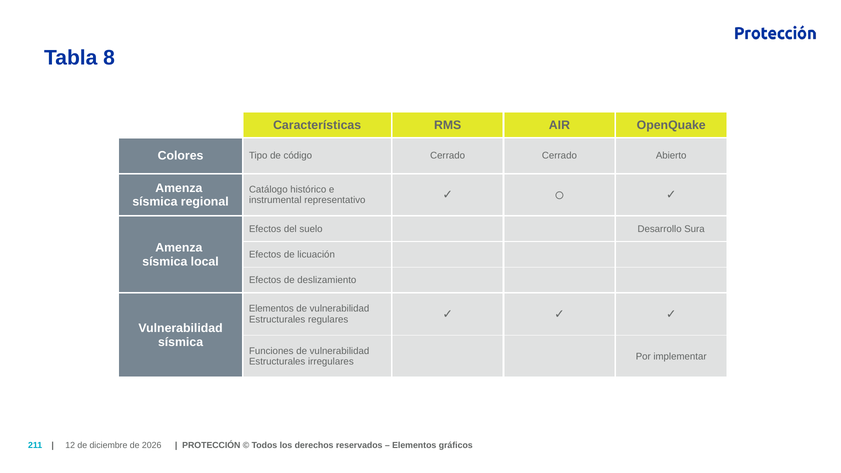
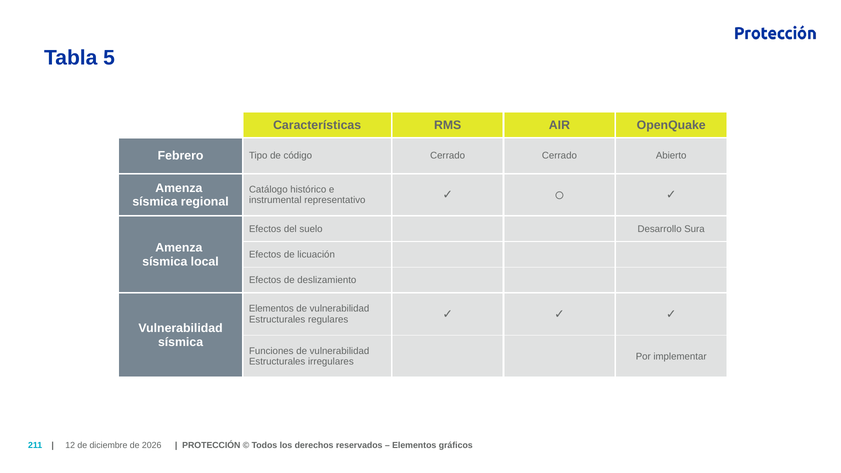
8: 8 -> 5
Colores: Colores -> Febrero
